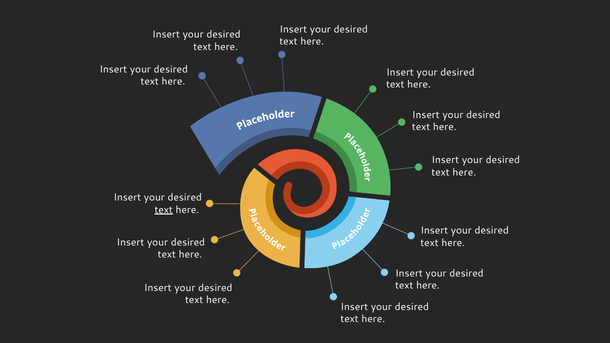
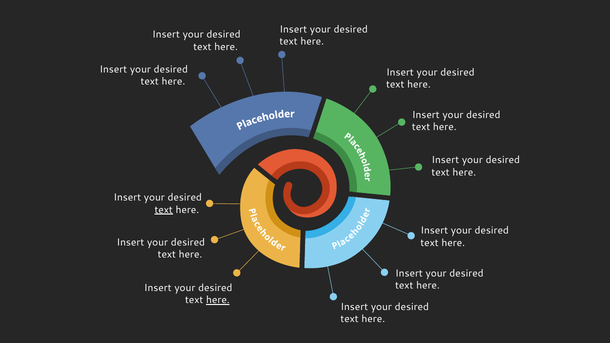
here at (218, 300) underline: none -> present
